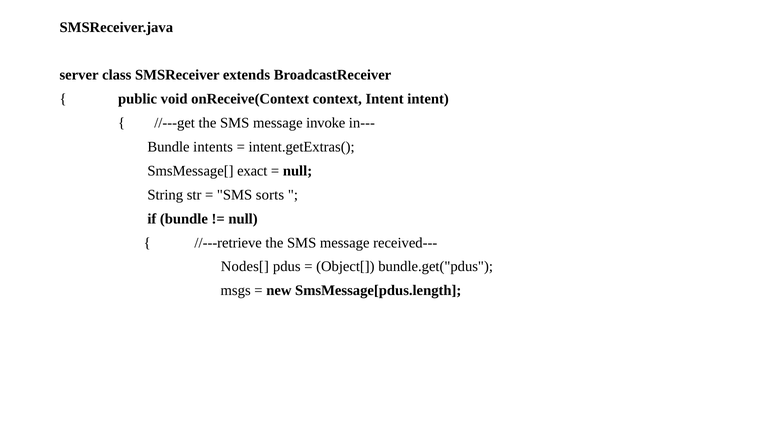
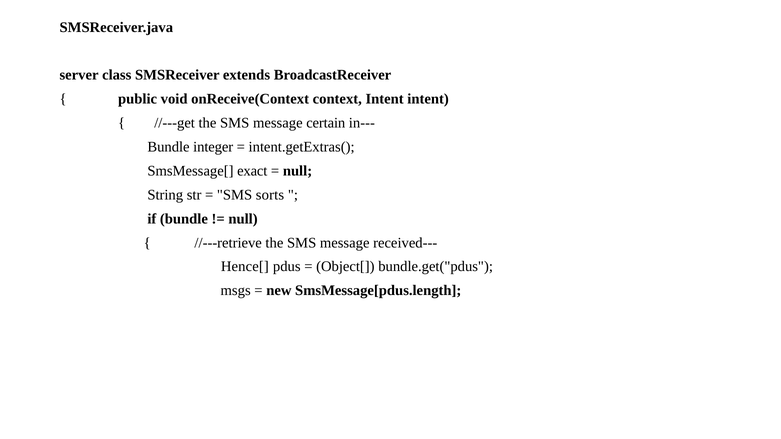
invoke: invoke -> certain
intents: intents -> integer
Nodes[: Nodes[ -> Hence[
